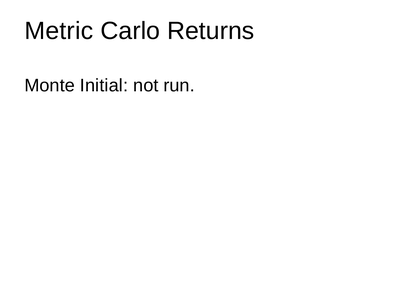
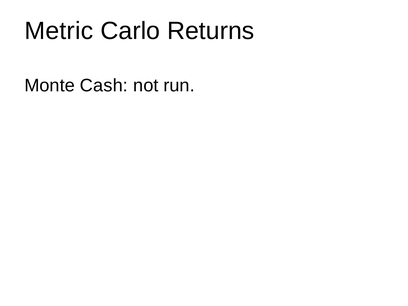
Initial: Initial -> Cash
